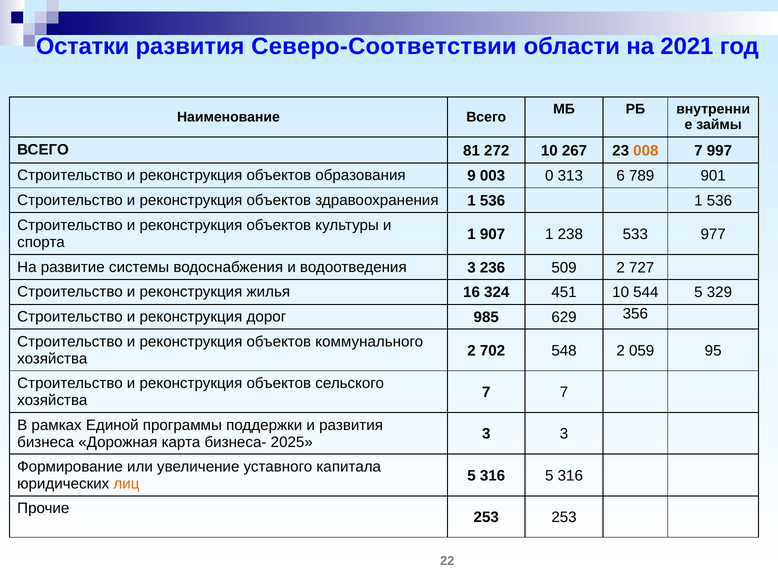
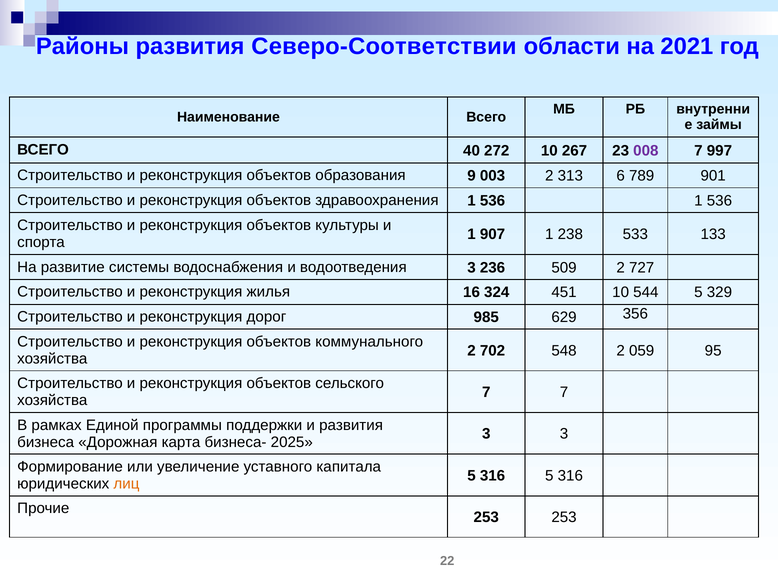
Остатки: Остатки -> Районы
81: 81 -> 40
008 colour: orange -> purple
003 0: 0 -> 2
977: 977 -> 133
